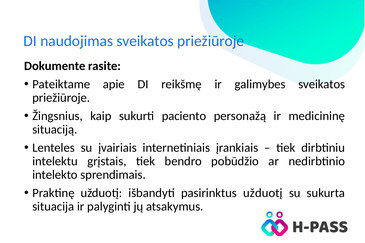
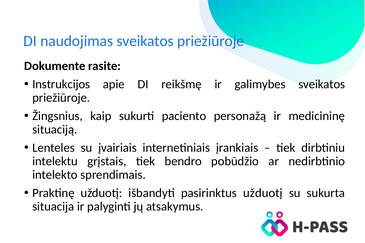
Pateiktame: Pateiktame -> Instrukcijos
